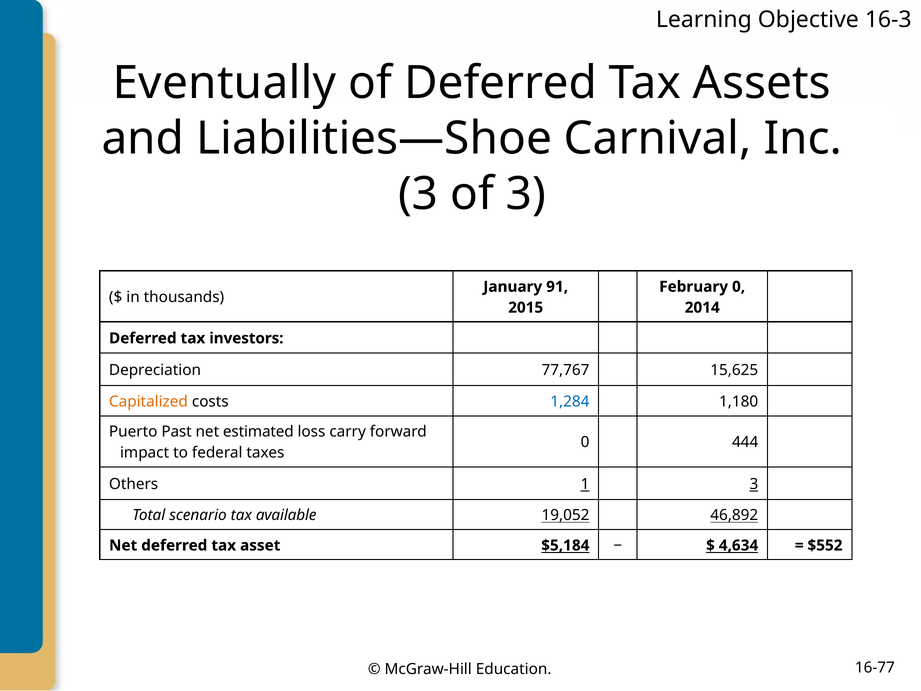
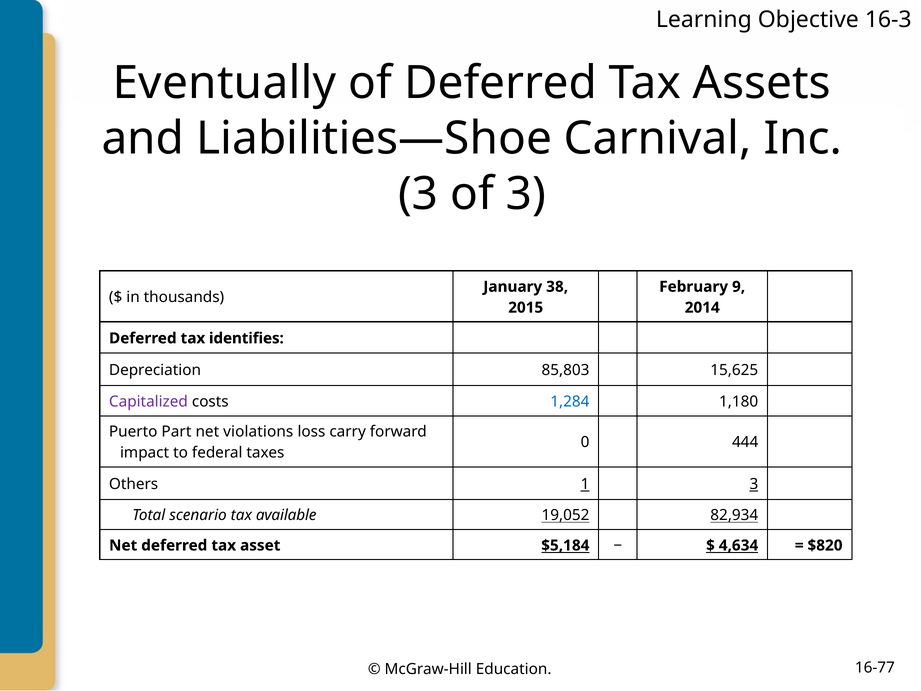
91: 91 -> 38
February 0: 0 -> 9
investors: investors -> identifies
77,767: 77,767 -> 85,803
Capitalized colour: orange -> purple
Past: Past -> Part
estimated: estimated -> violations
46,892: 46,892 -> 82,934
$552: $552 -> $820
